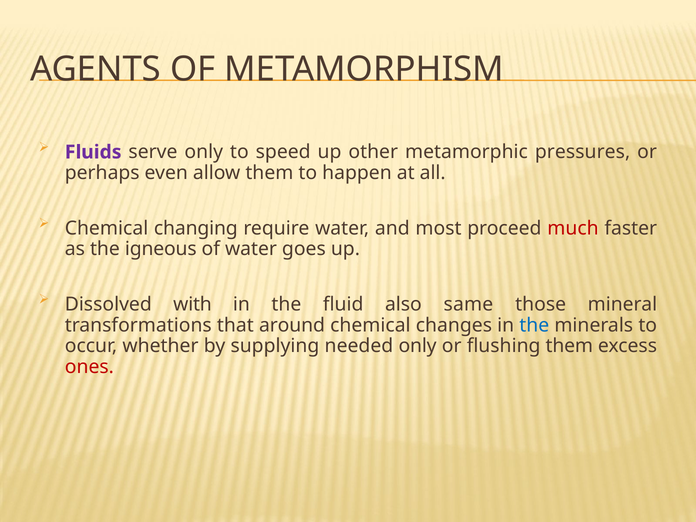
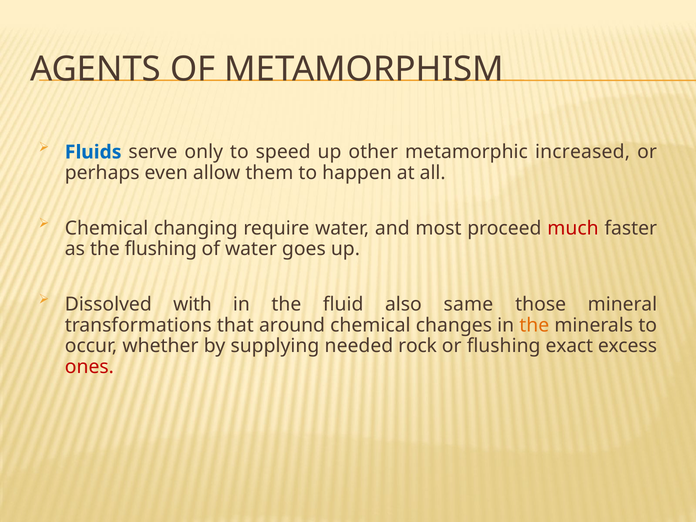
Fluids colour: purple -> blue
pressures: pressures -> increased
the igneous: igneous -> flushing
the at (534, 325) colour: blue -> orange
needed only: only -> rock
flushing them: them -> exact
